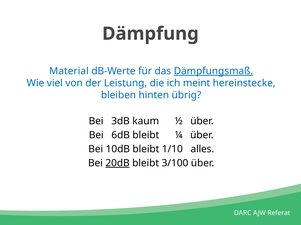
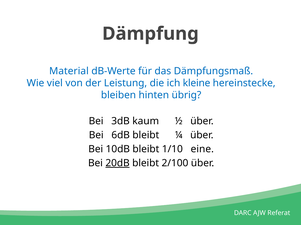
Dämpfungsmaß underline: present -> none
meint: meint -> kleine
alles: alles -> eine
3/100: 3/100 -> 2/100
